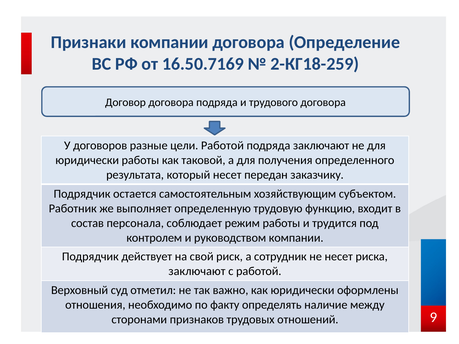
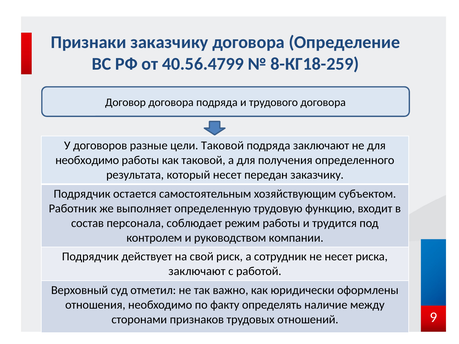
Признаки компании: компании -> заказчику
16.50.7169: 16.50.7169 -> 40.56.4799
2-КГ18-259: 2-КГ18-259 -> 8-КГ18-259
цели Работой: Работой -> Таковой
юридически at (87, 160): юридически -> необходимо
